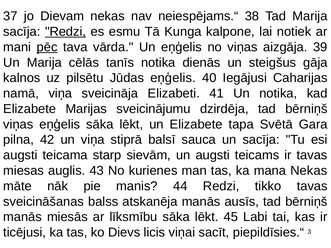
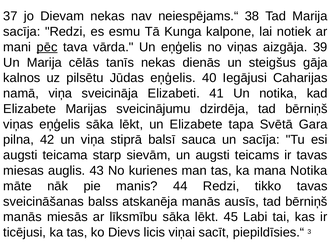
Redzi at (66, 32) underline: present -> none
tanīs notika: notika -> nekas
mana Nekas: Nekas -> Notika
